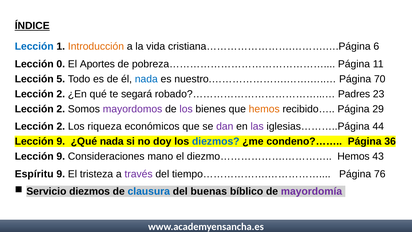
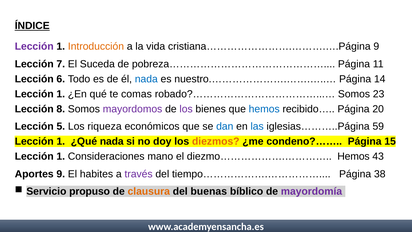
Lección at (34, 47) colour: blue -> purple
cristiana…………………….……….….Página 6: 6 -> 9
0: 0 -> 7
Aportes: Aportes -> Suceda
5: 5 -> 6
70: 70 -> 14
2 at (61, 94): 2 -> 1
segará: segará -> comas
robado?………………………………...… Padres: Padres -> Somos
2 at (61, 109): 2 -> 8
hemos at (264, 109) colour: orange -> blue
29: 29 -> 20
2 at (61, 126): 2 -> 5
dan colour: purple -> blue
las colour: purple -> blue
44: 44 -> 59
9 at (61, 141): 9 -> 1
diezmos at (216, 141) colour: blue -> orange
36: 36 -> 15
9 at (61, 156): 9 -> 1
Espíritu: Espíritu -> Aportes
tristeza: tristeza -> habites
76: 76 -> 38
Servicio diezmos: diezmos -> propuso
clausura colour: blue -> orange
